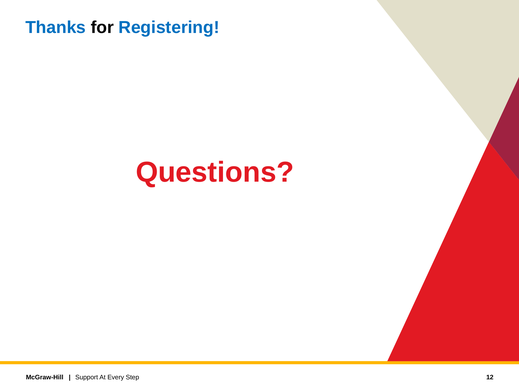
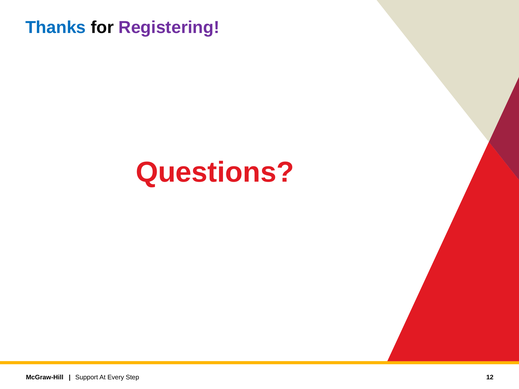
Registering colour: blue -> purple
